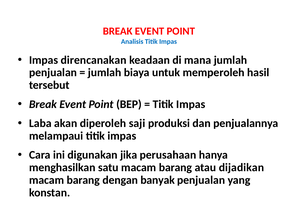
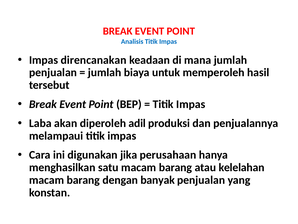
saji: saji -> adil
dijadikan: dijadikan -> kelelahan
